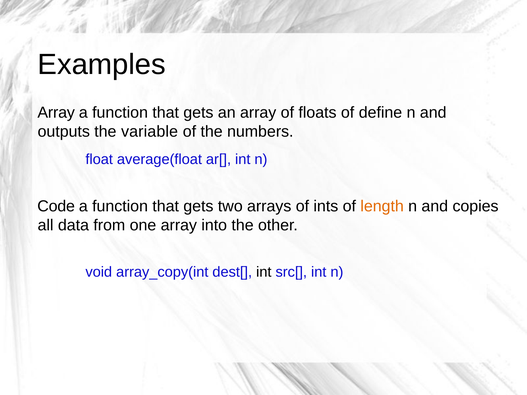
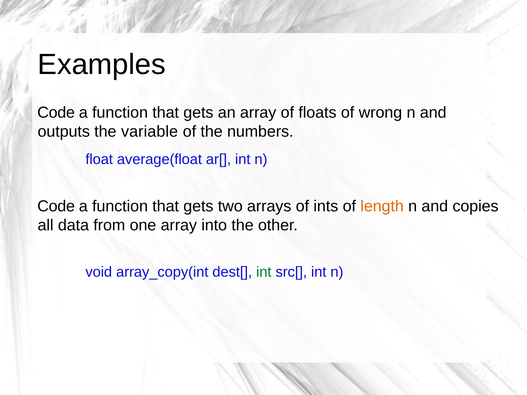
Array at (56, 113): Array -> Code
define: define -> wrong
int at (264, 272) colour: black -> green
